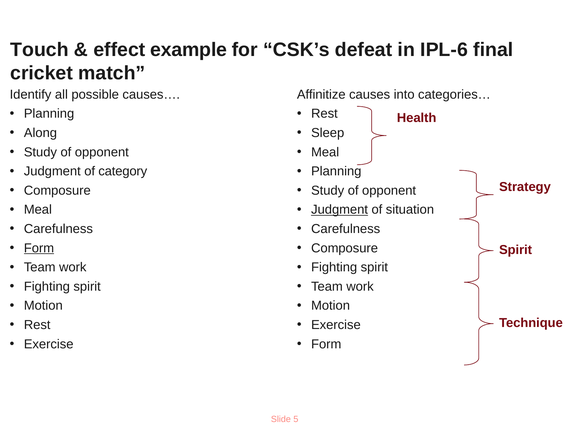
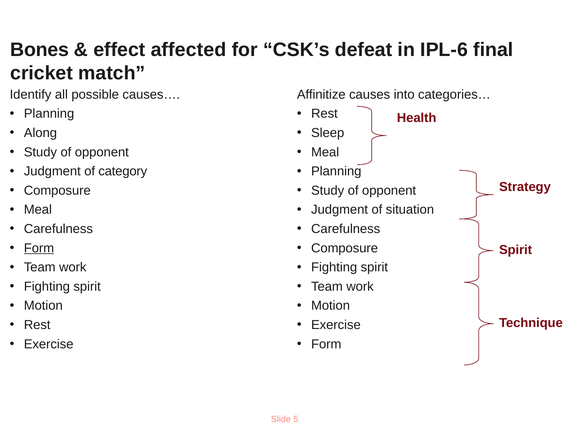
Touch: Touch -> Bones
example: example -> affected
Judgment at (340, 210) underline: present -> none
